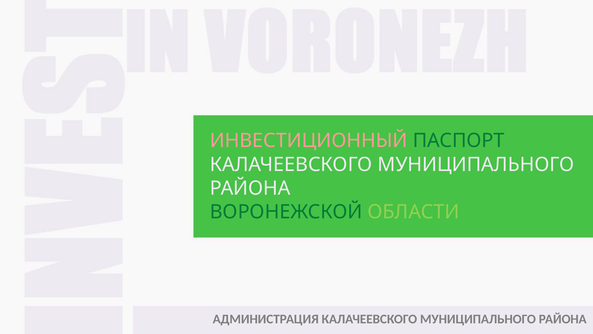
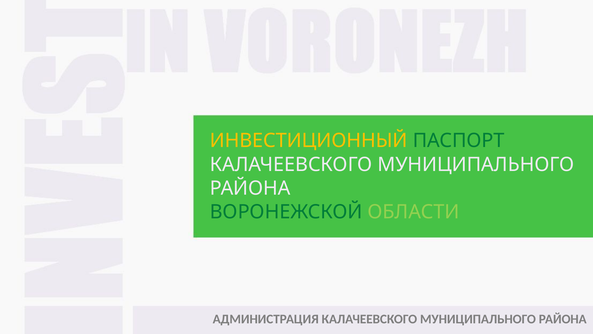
ИНВЕСТИЦИОННЫЙ colour: pink -> yellow
